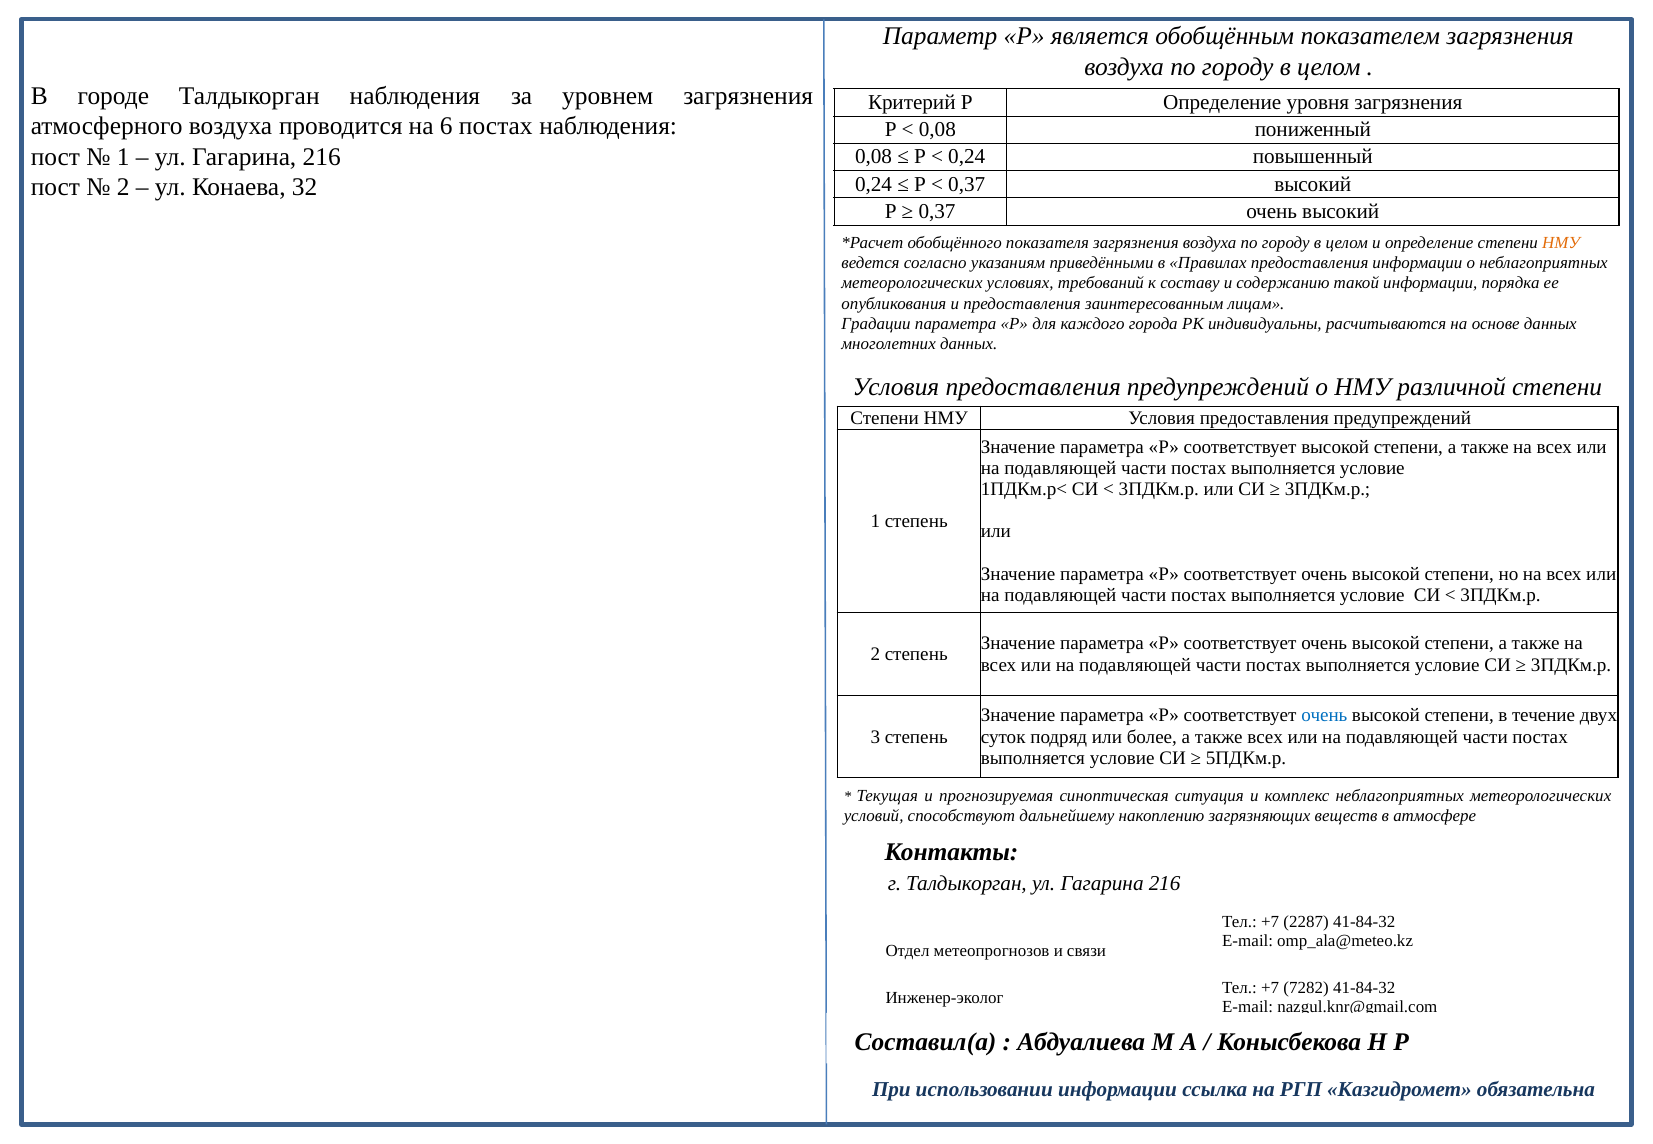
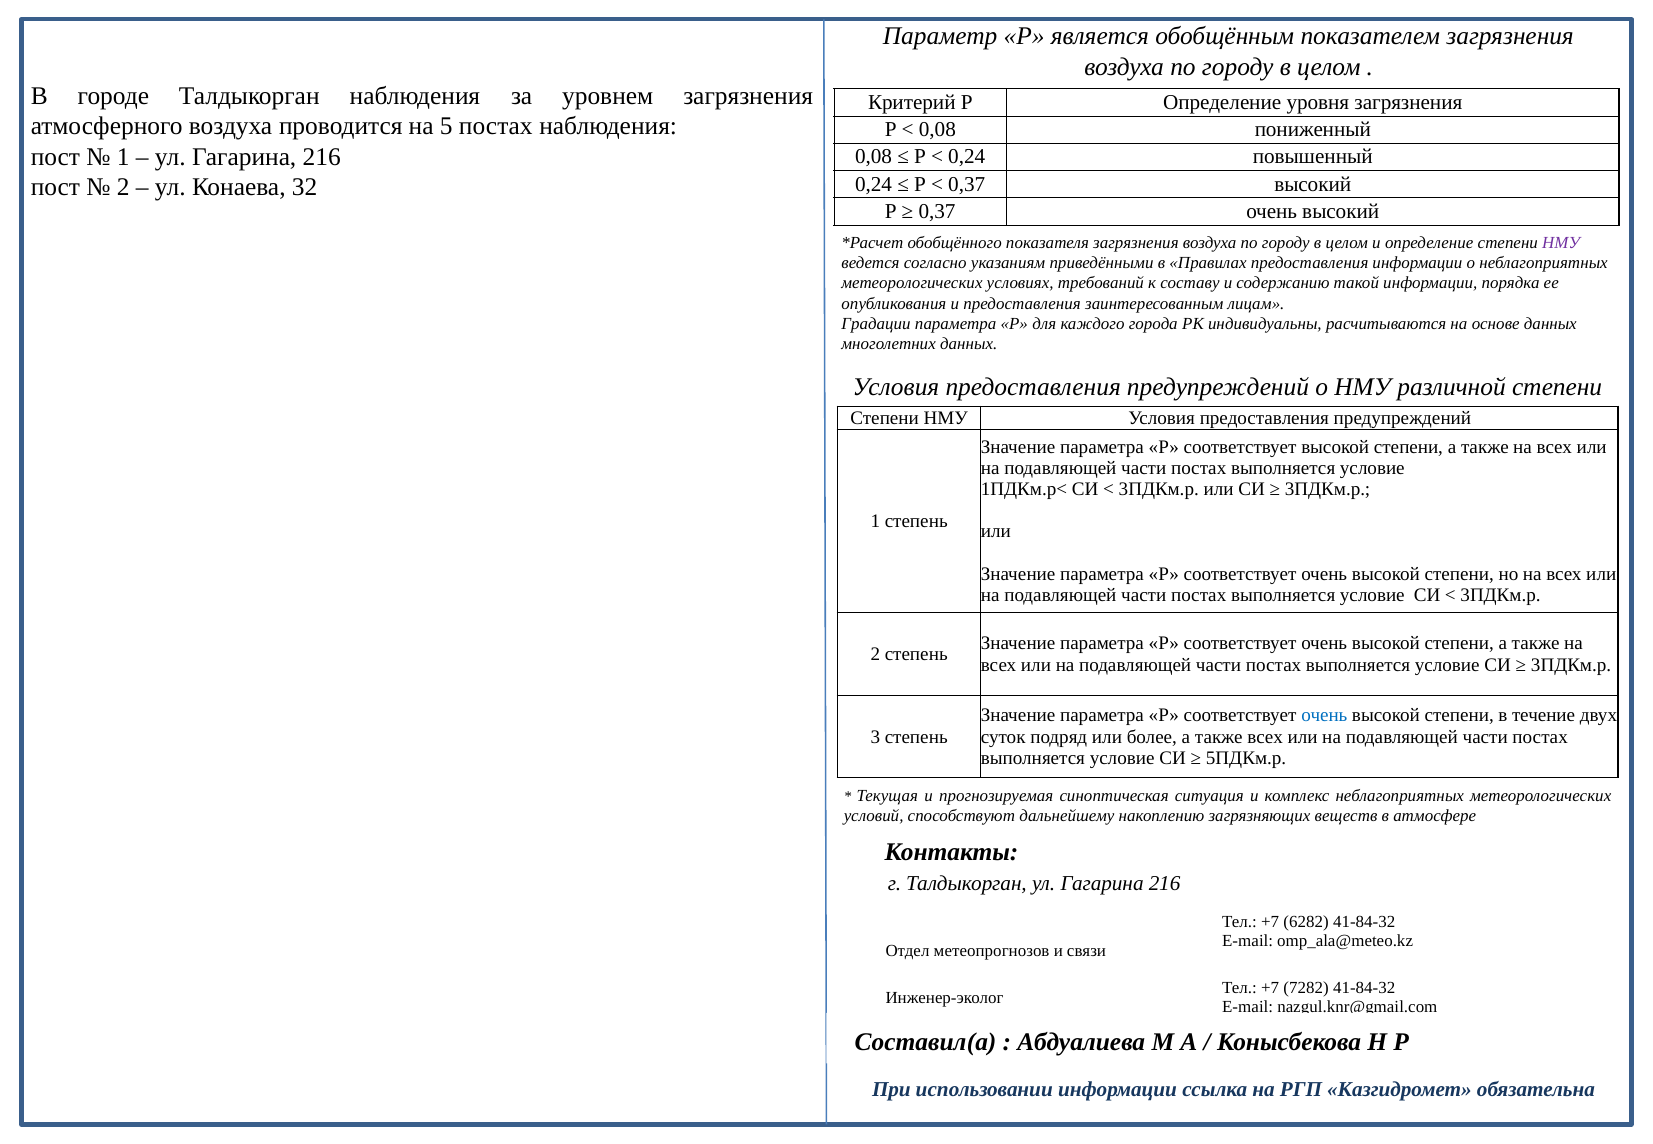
6: 6 -> 5
НМУ at (1561, 243) colour: orange -> purple
2287: 2287 -> 6282
